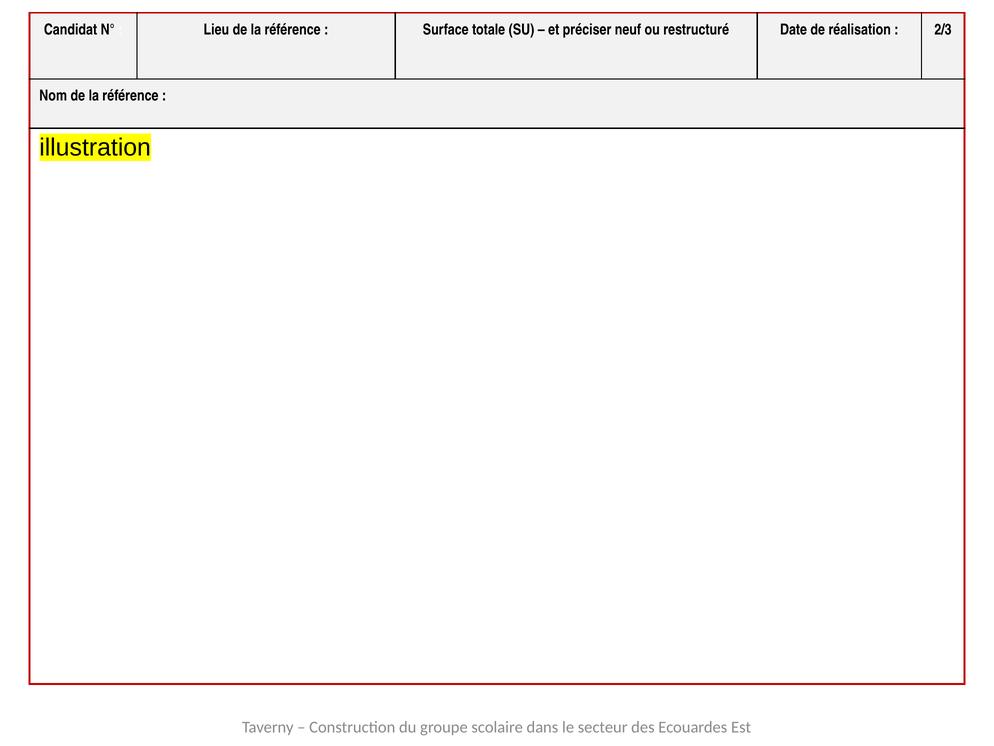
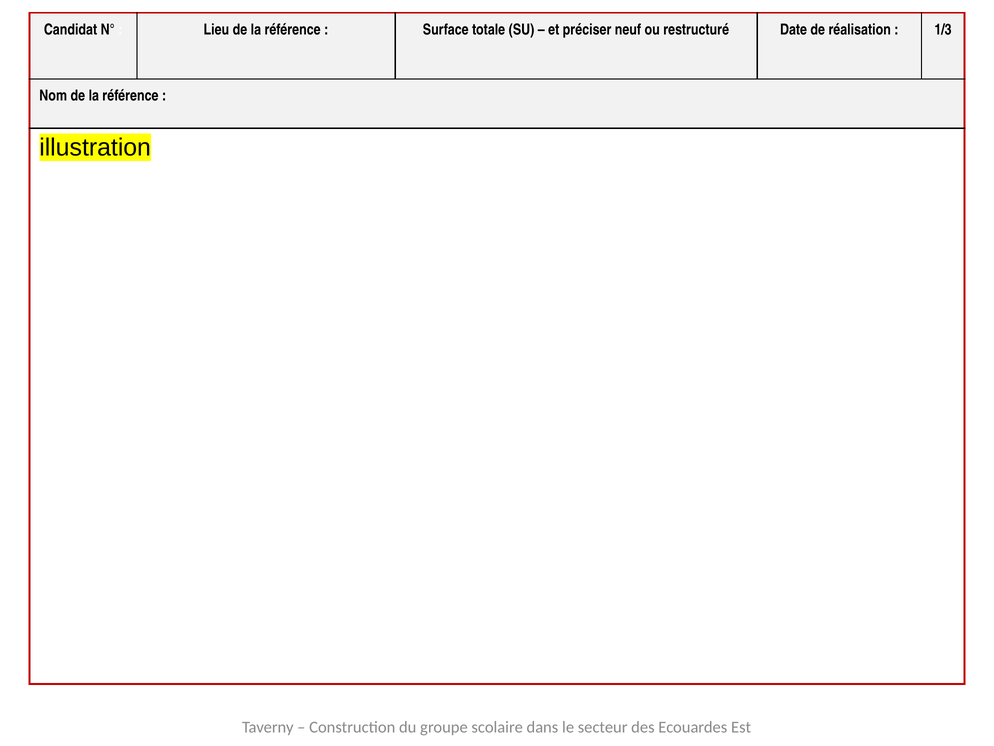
2/3: 2/3 -> 1/3
